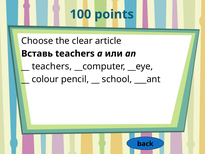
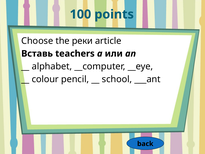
clear: clear -> реки
teachers at (52, 66): teachers -> alphabet
